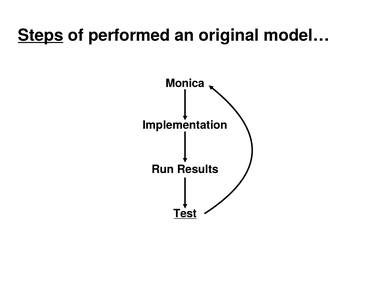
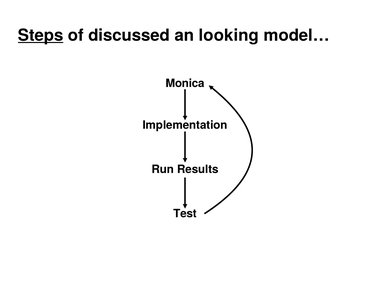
performed: performed -> discussed
original: original -> looking
Test underline: present -> none
